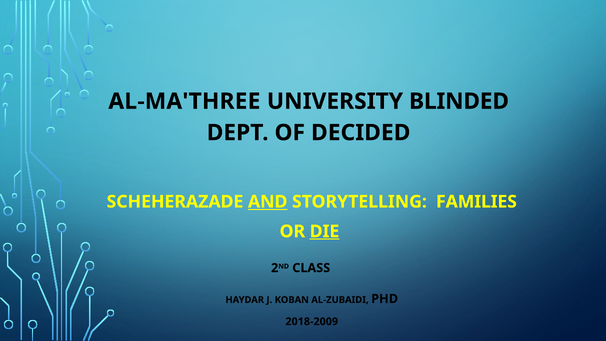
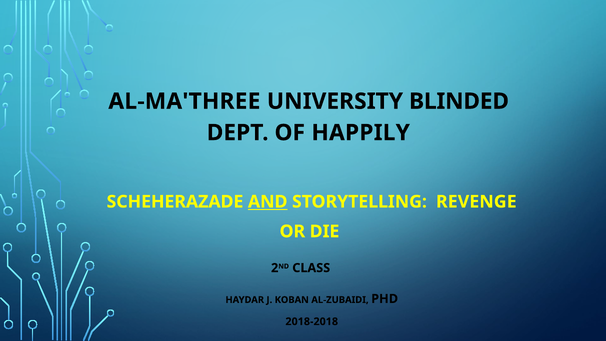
DECIDED: DECIDED -> HAPPILY
FAMILIES: FAMILIES -> REVENGE
DIE underline: present -> none
2018-2009: 2018-2009 -> 2018-2018
